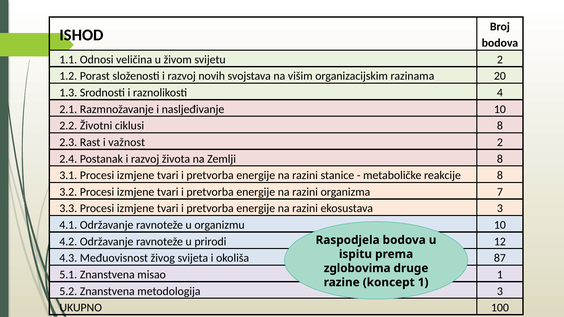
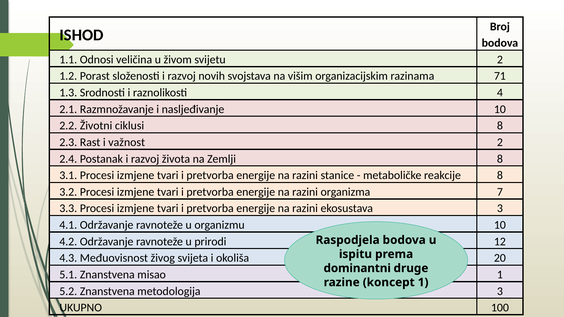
20: 20 -> 71
87: 87 -> 20
zglobovima: zglobovima -> dominantni
